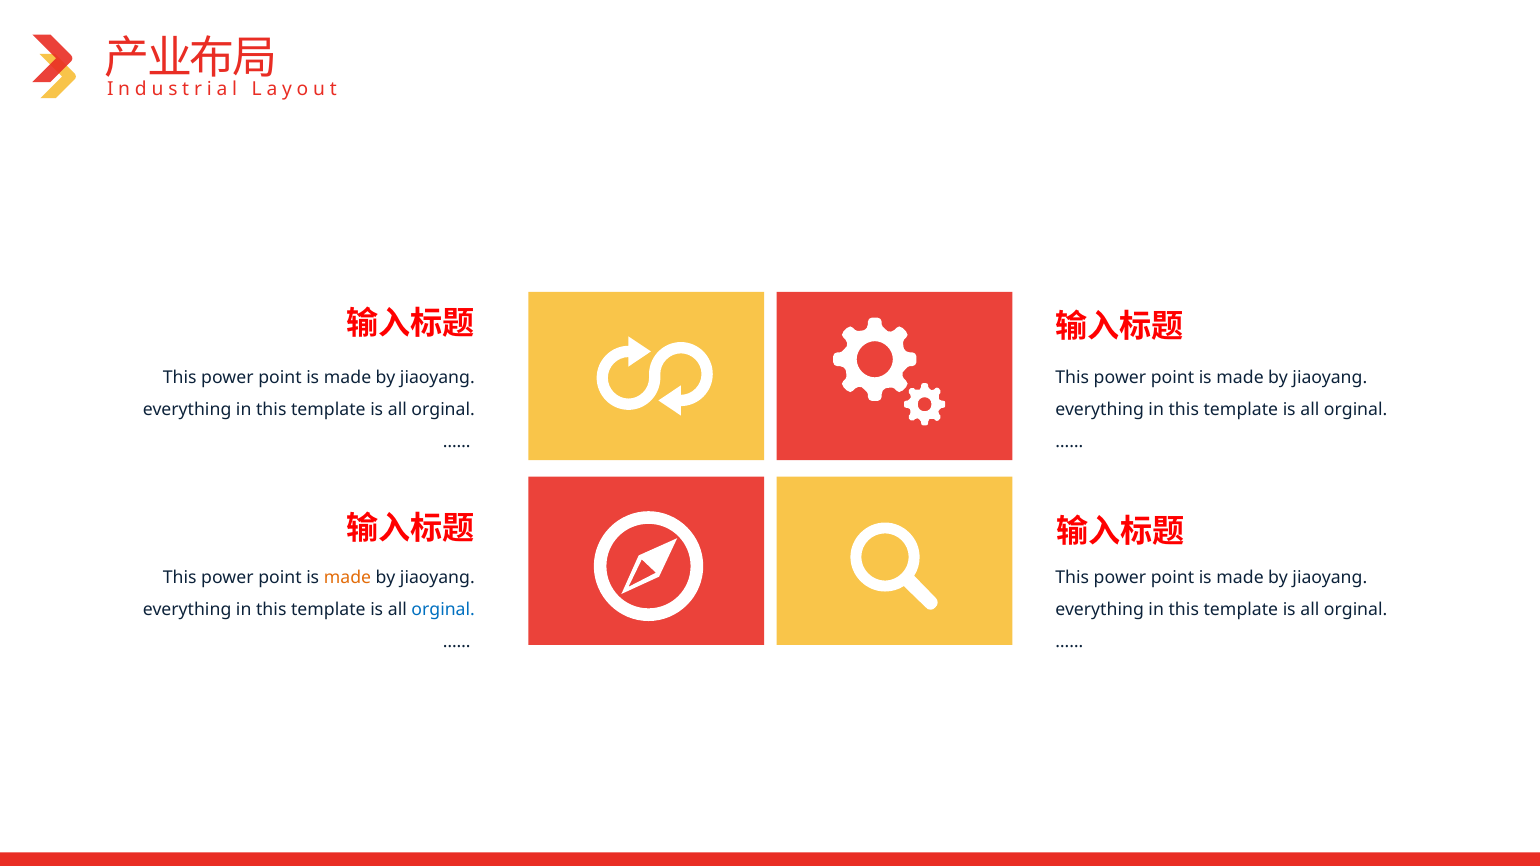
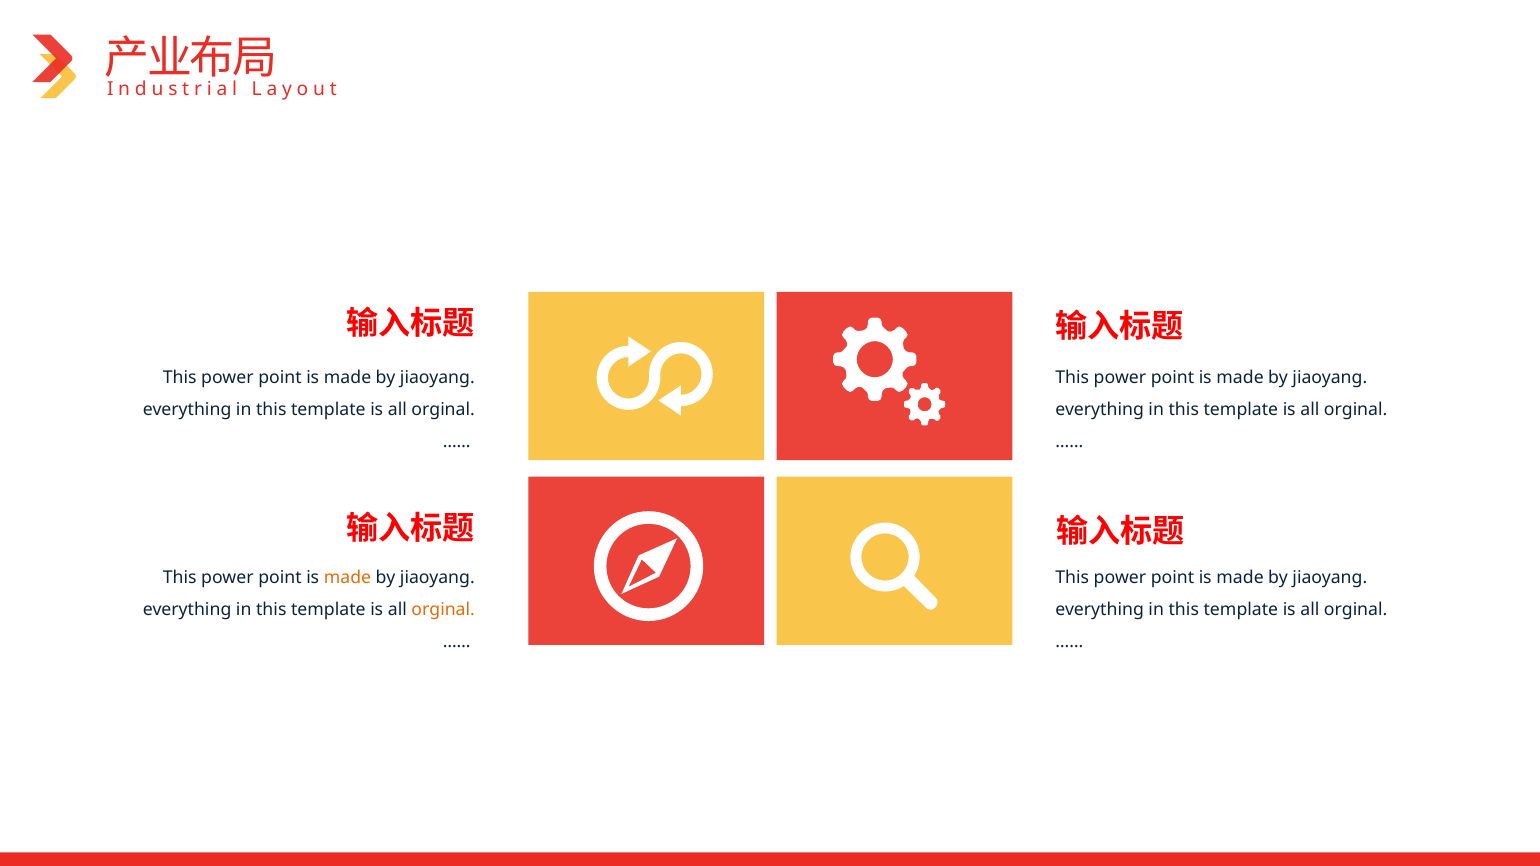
orginal at (443, 610) colour: blue -> orange
